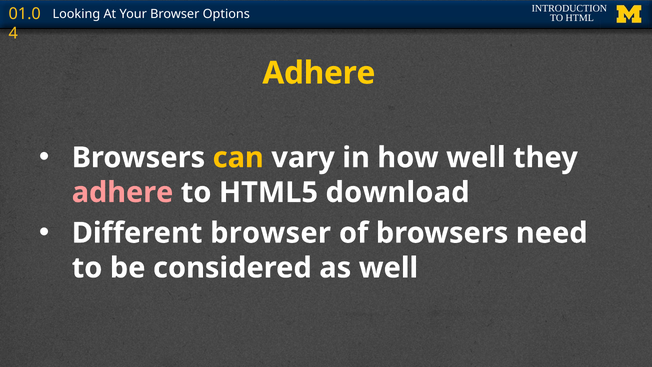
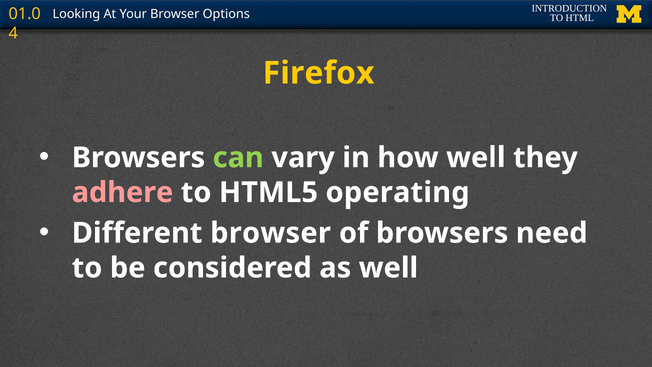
Adhere at (319, 73): Adhere -> Firefox
can colour: yellow -> light green
download: download -> operating
